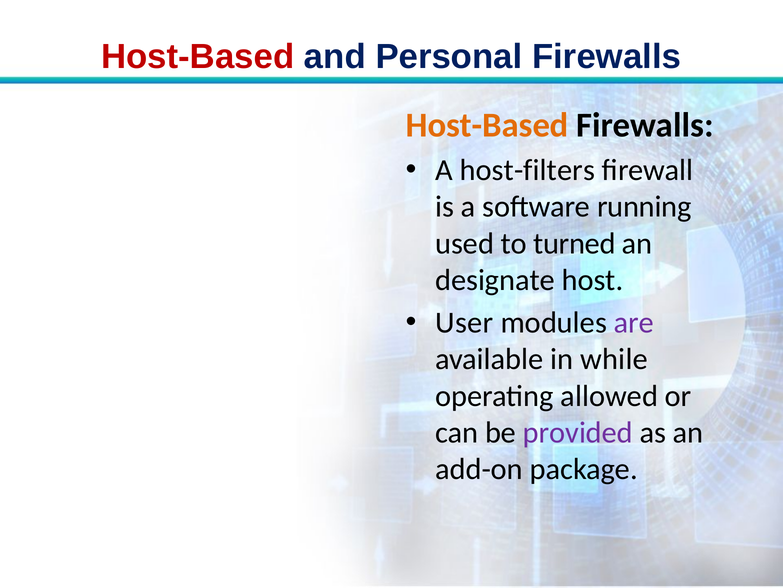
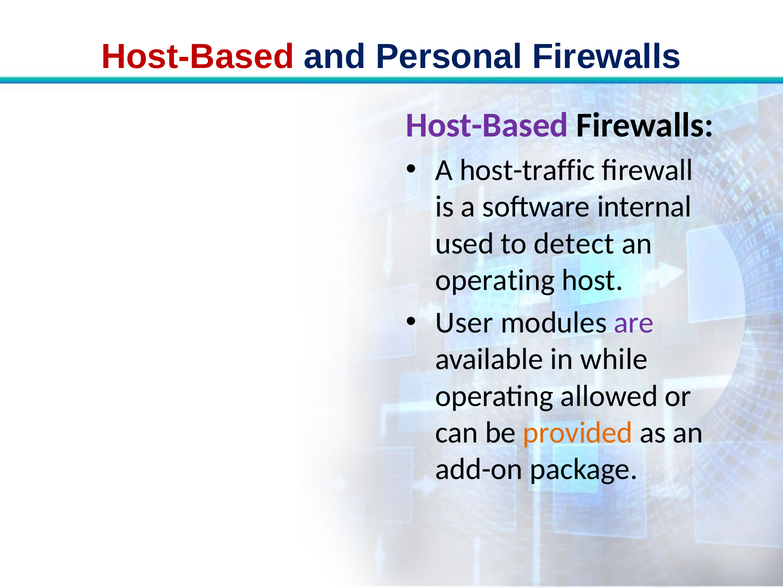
Host-Based at (487, 125) colour: orange -> purple
host-filters: host-filters -> host-traffic
running: running -> internal
turned: turned -> detect
designate at (495, 280): designate -> operating
provided colour: purple -> orange
